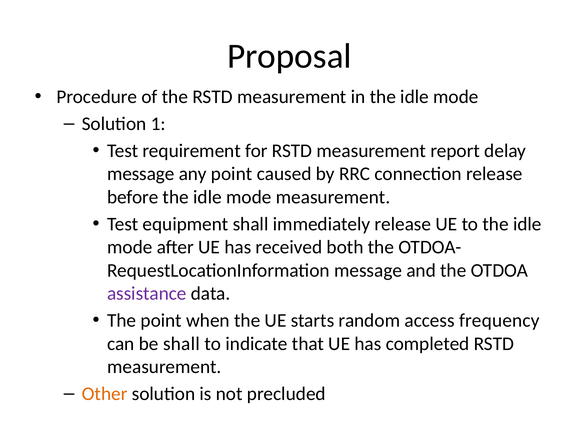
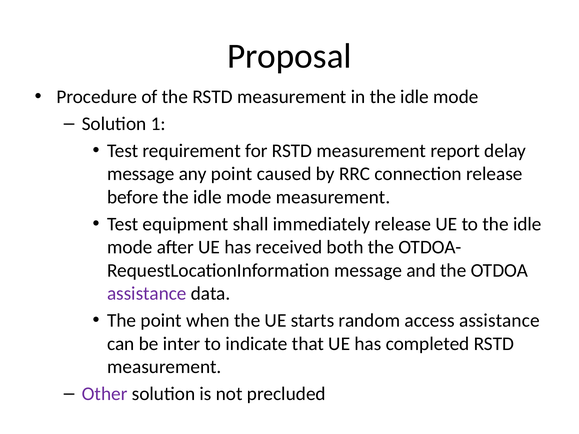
access frequency: frequency -> assistance
be shall: shall -> inter
Other colour: orange -> purple
